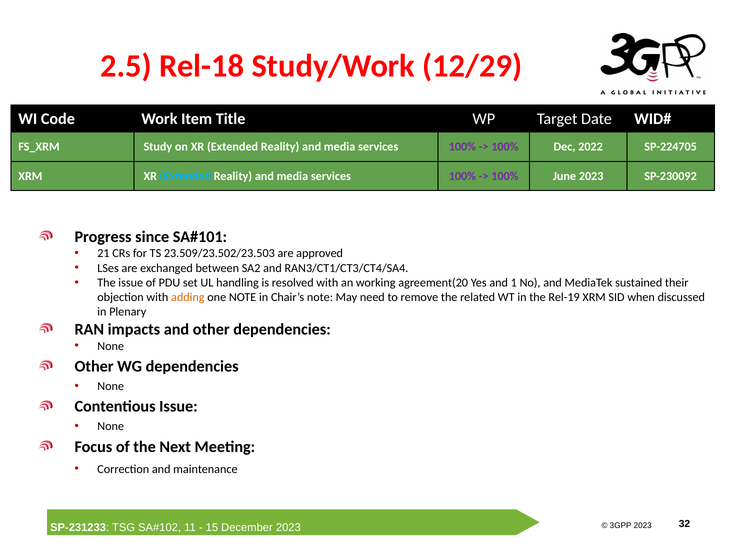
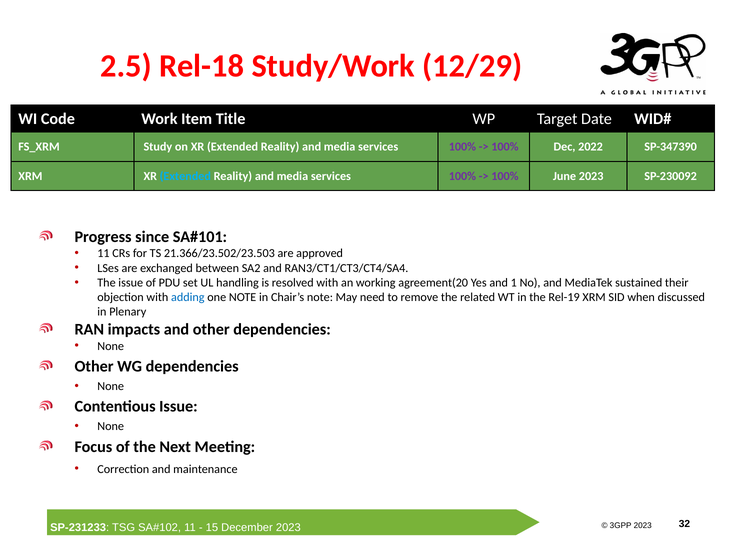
SP-224705: SP-224705 -> SP-347390
21 at (104, 253): 21 -> 11
23.509/23.502/23.503: 23.509/23.502/23.503 -> 21.366/23.502/23.503
adding colour: orange -> blue
